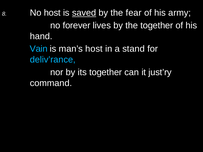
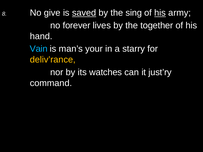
No host: host -> give
fear: fear -> sing
his at (160, 13) underline: none -> present
man’s host: host -> your
stand: stand -> starry
deliv’rance colour: light blue -> yellow
its together: together -> watches
